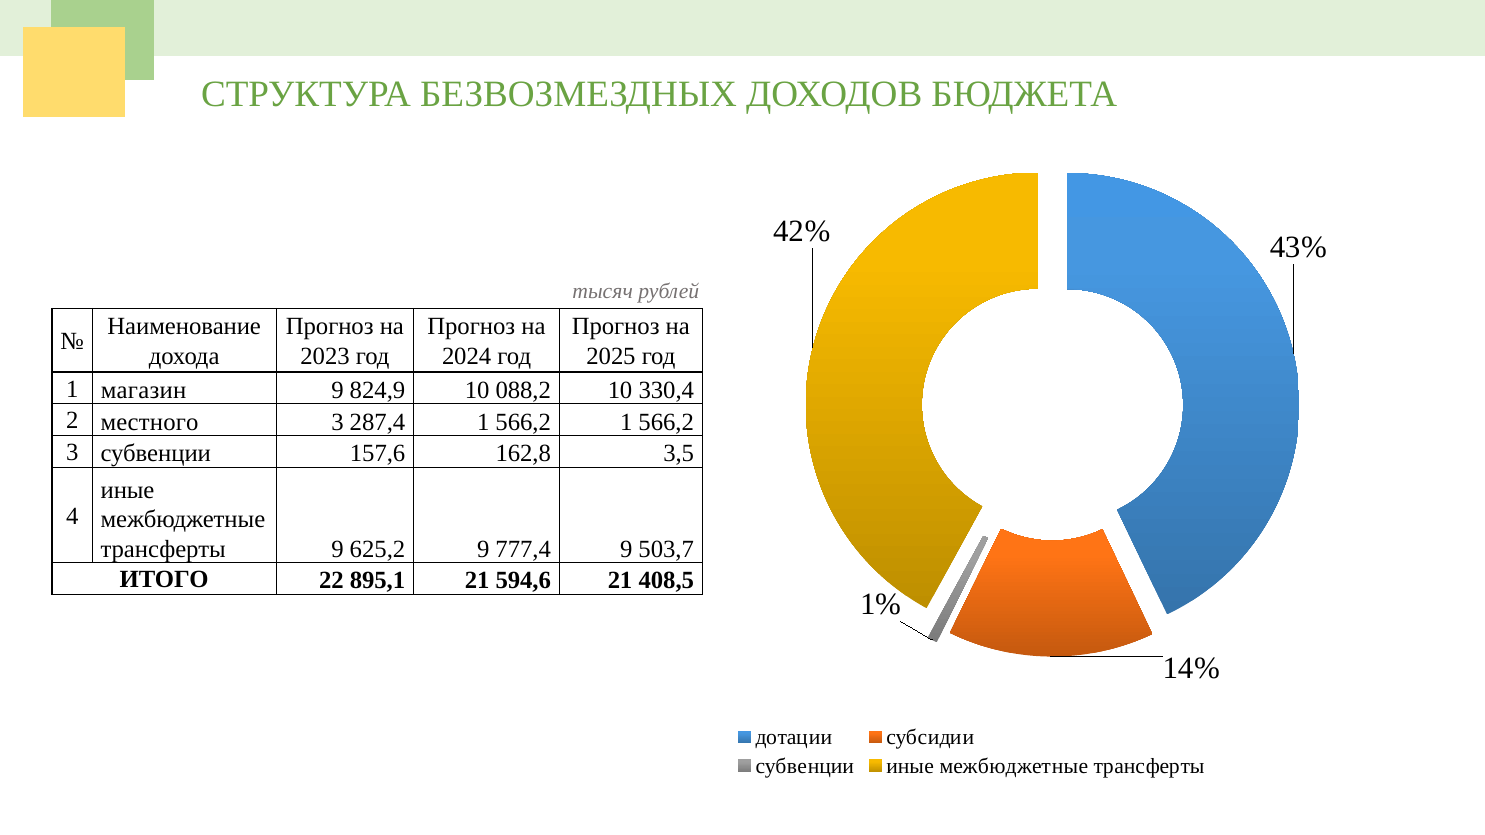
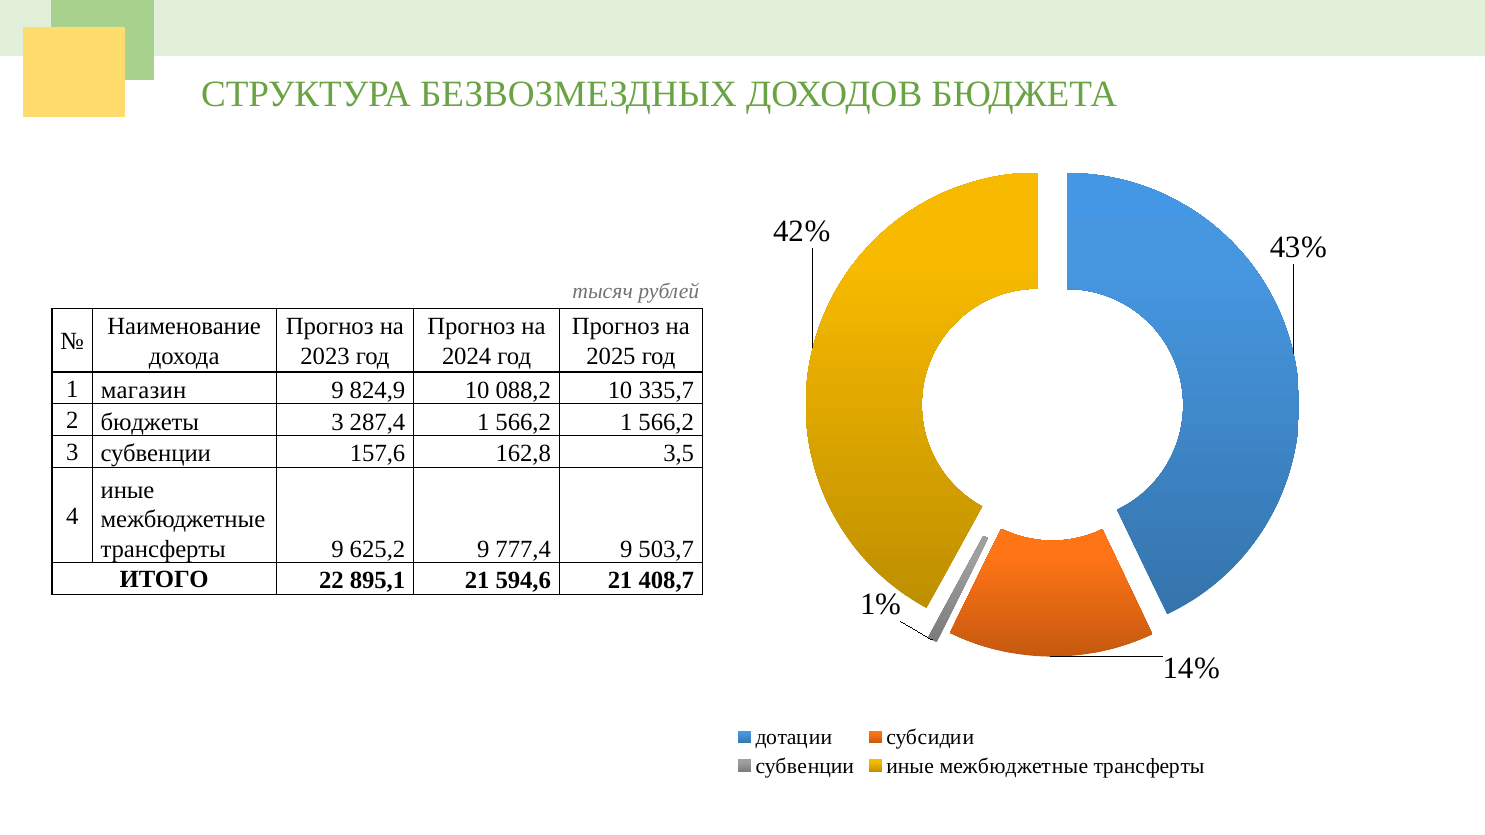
330,4: 330,4 -> 335,7
местного: местного -> бюджеты
408,5: 408,5 -> 408,7
